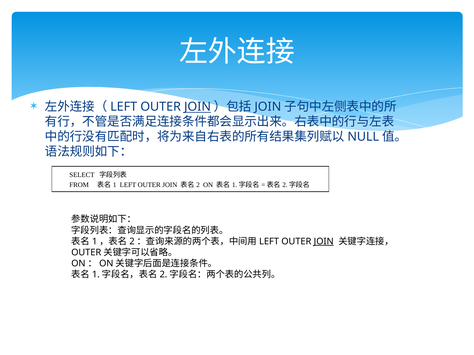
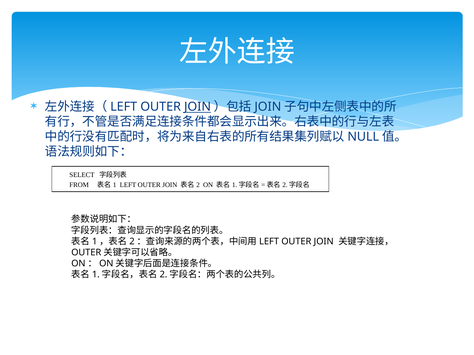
JOIN at (324, 242) underline: present -> none
